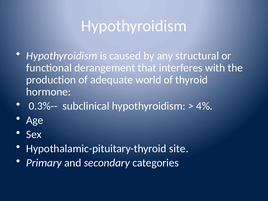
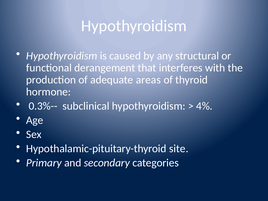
world: world -> areas
